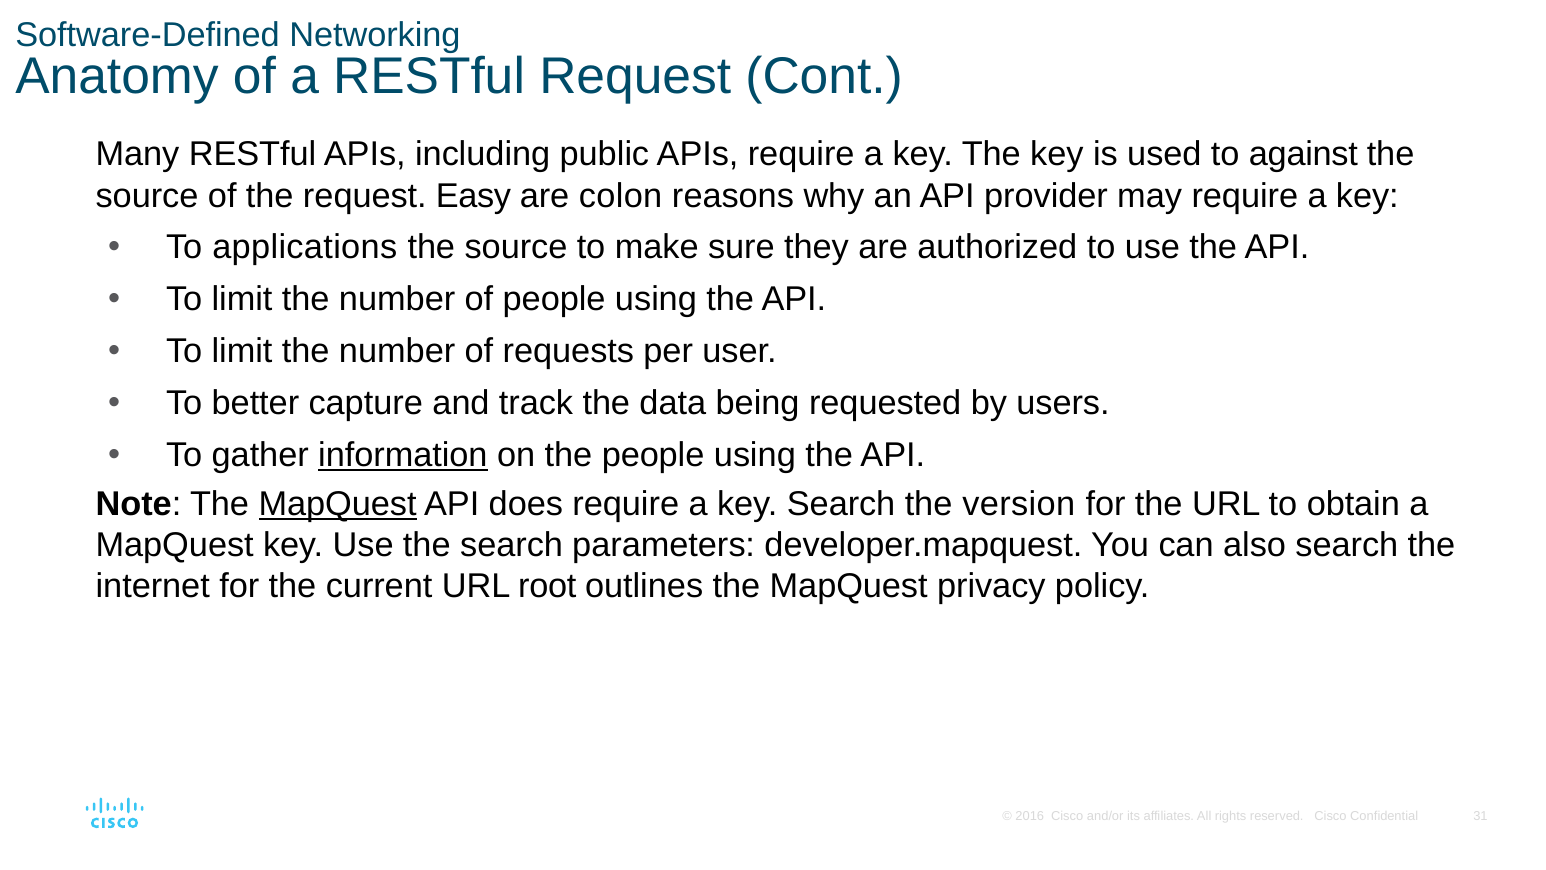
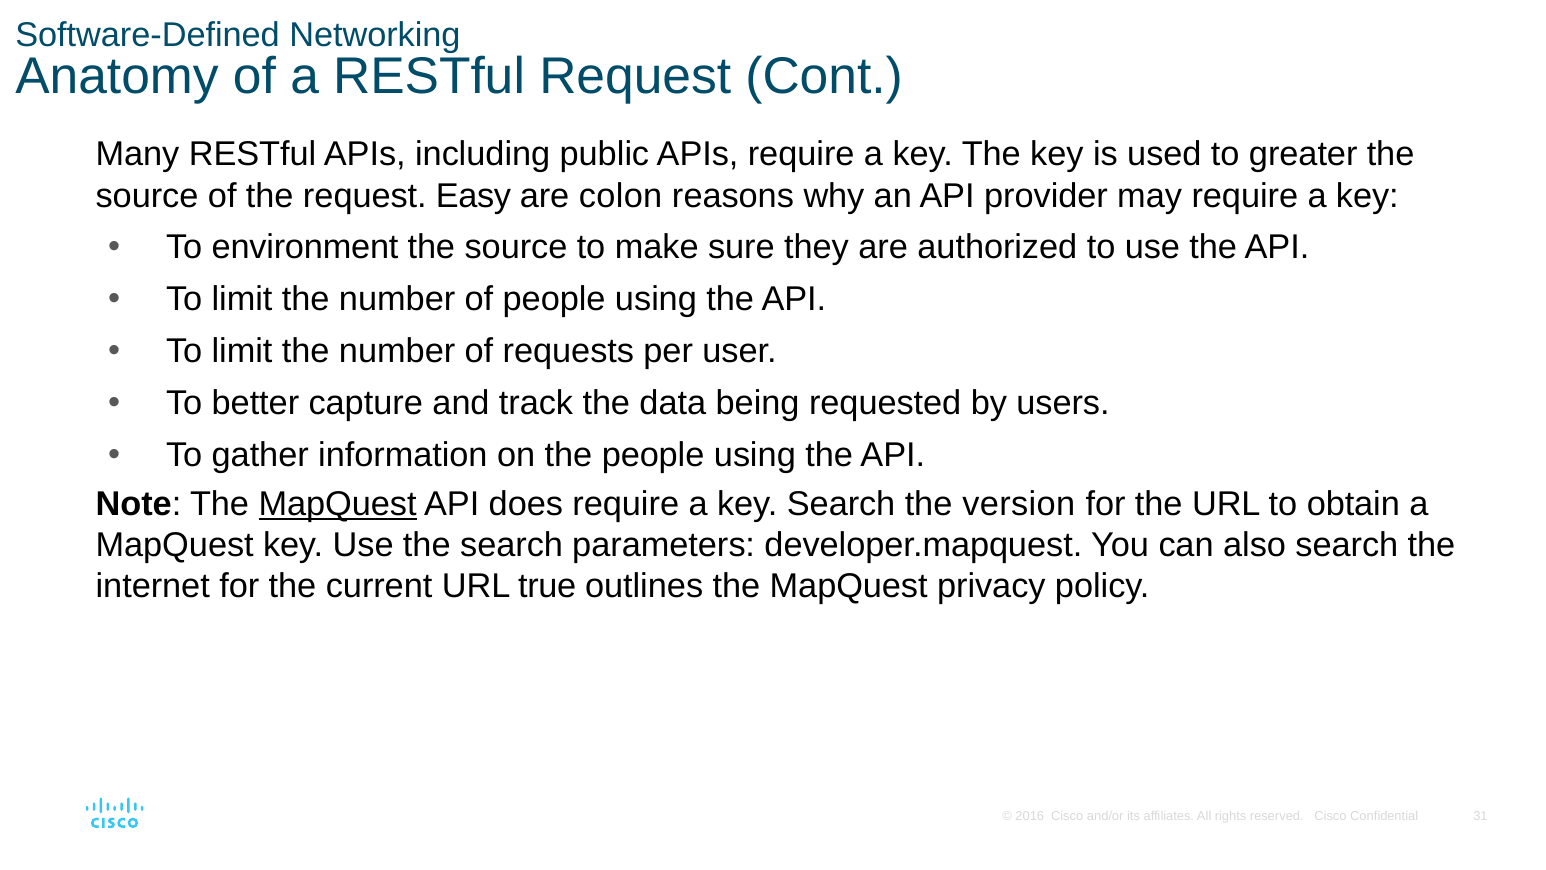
against: against -> greater
applications: applications -> environment
information underline: present -> none
root: root -> true
